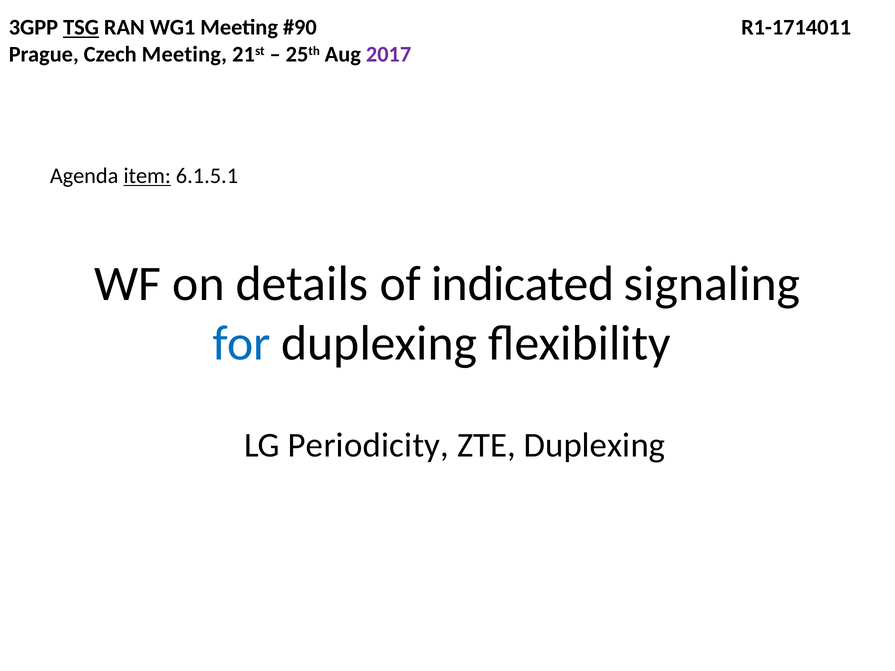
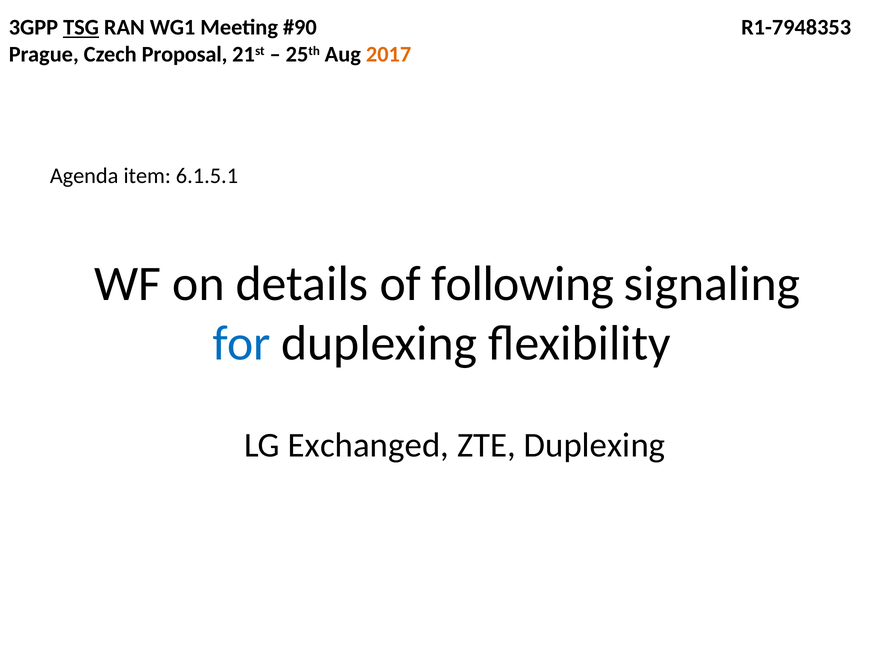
R1-1714011: R1-1714011 -> R1-7948353
Czech Meeting: Meeting -> Proposal
2017 colour: purple -> orange
item underline: present -> none
indicated: indicated -> following
Periodicity: Periodicity -> Exchanged
